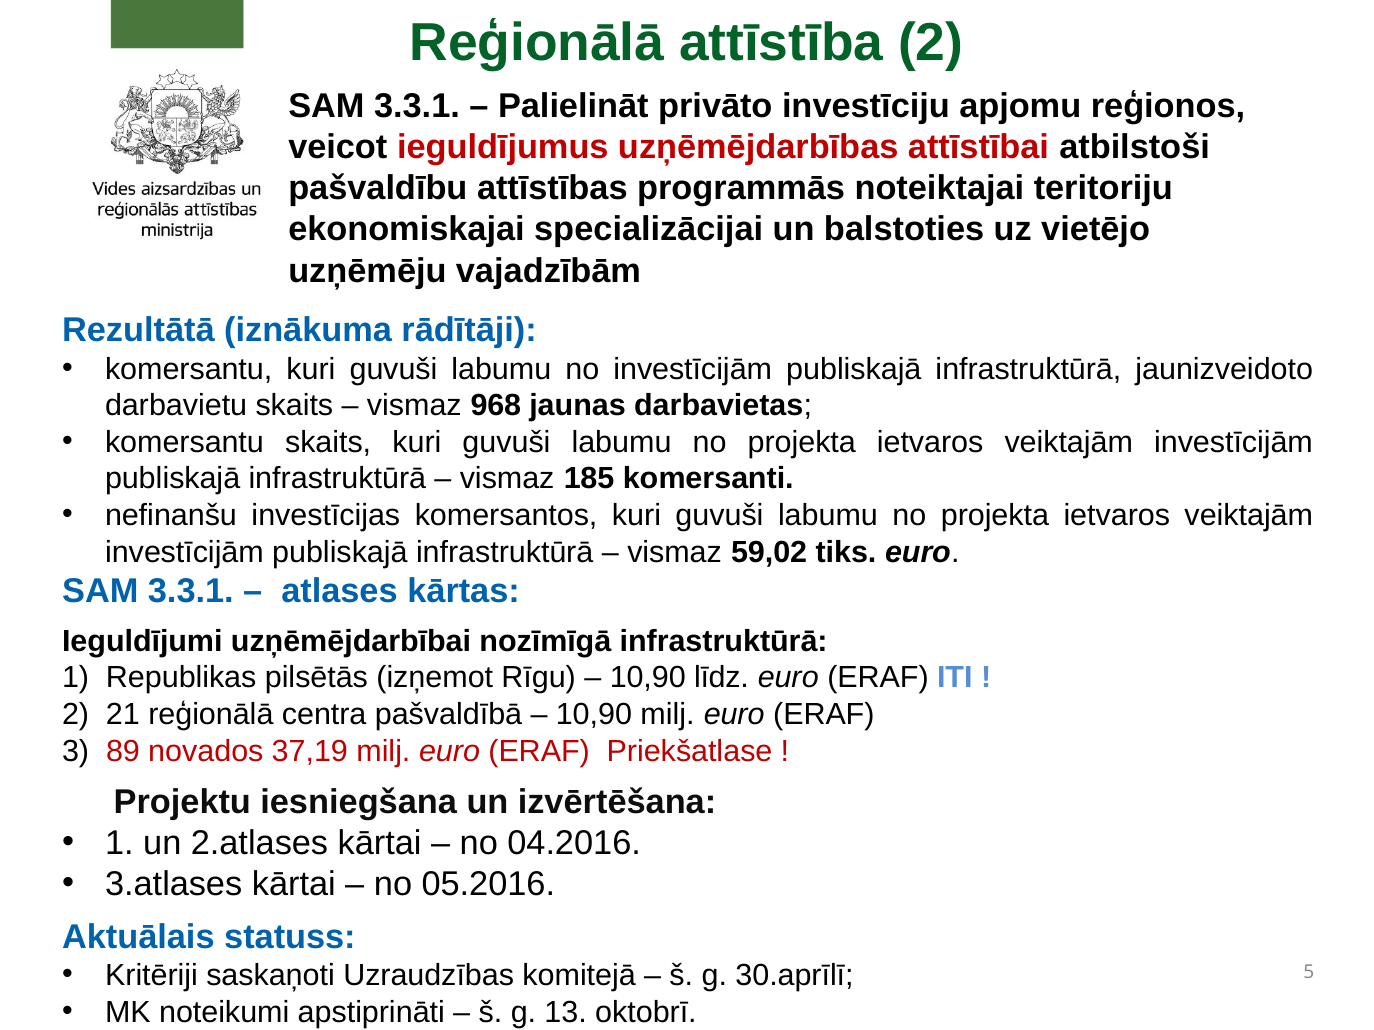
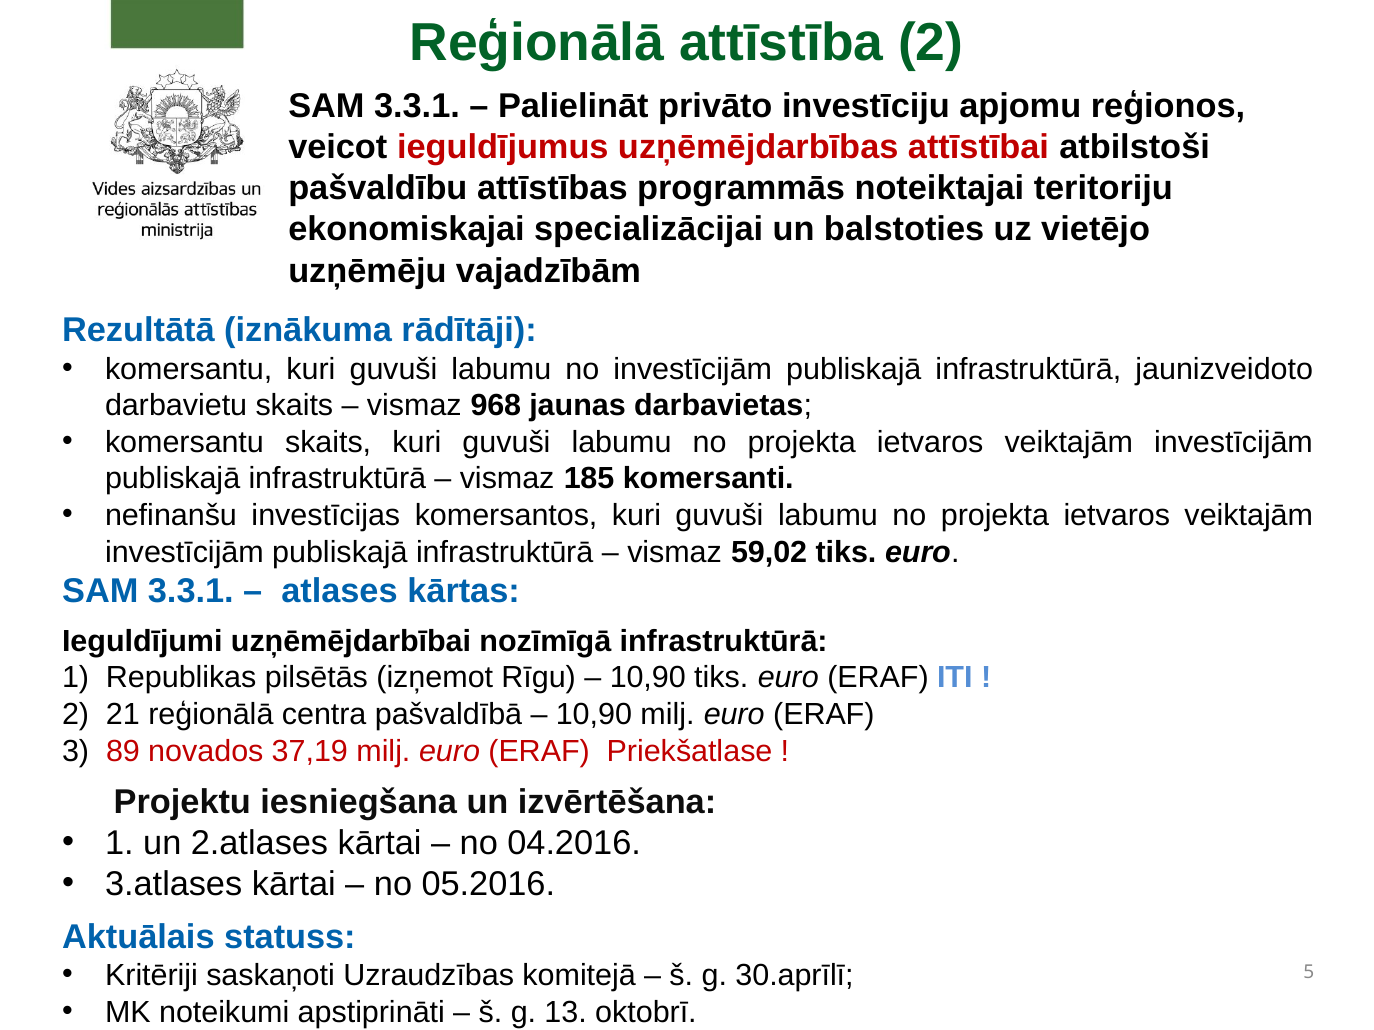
10,90 līdz: līdz -> tiks
